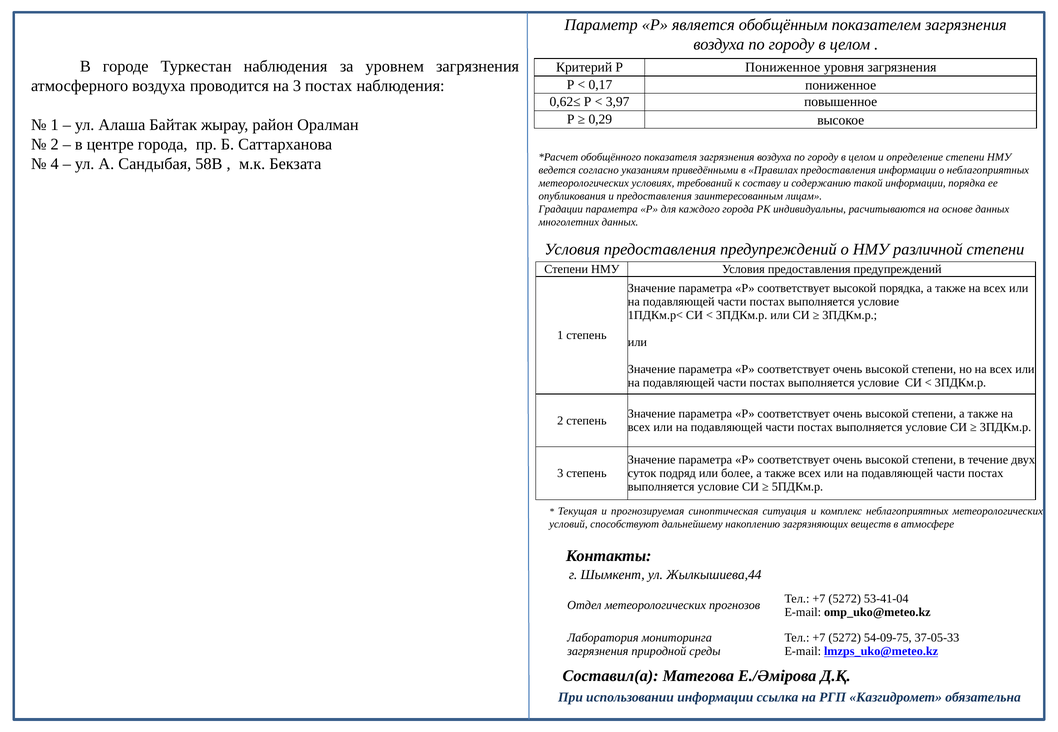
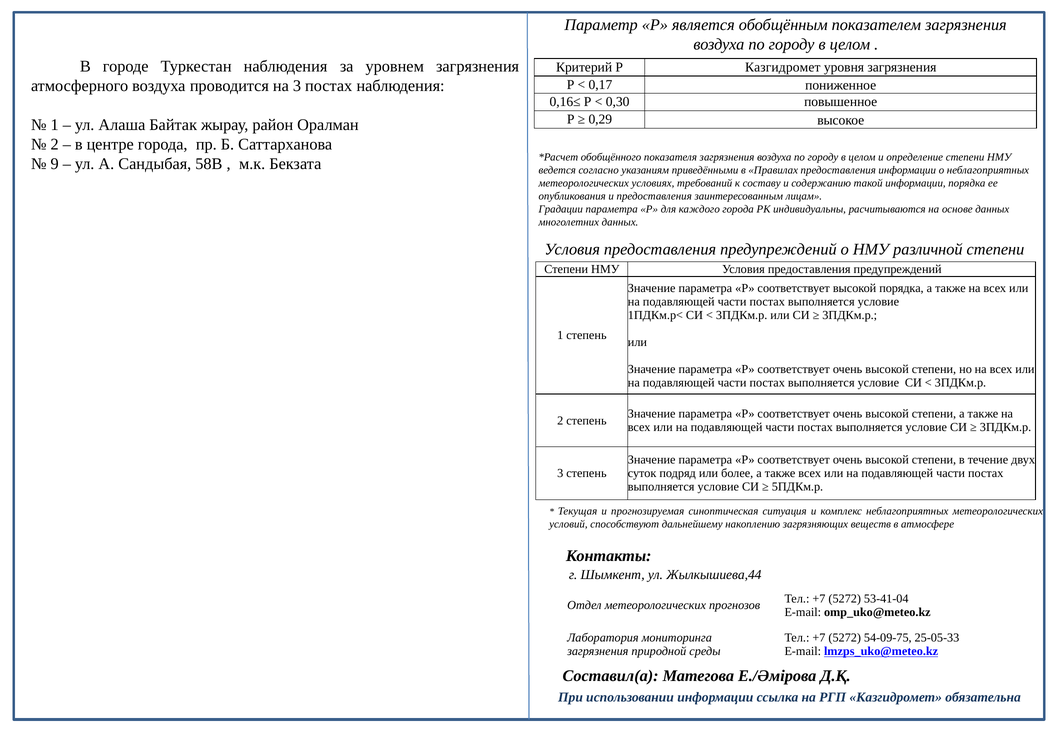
Р Пониженное: Пониженное -> Казгидромет
0,62≤: 0,62≤ -> 0,16≤
3,97: 3,97 -> 0,30
4: 4 -> 9
37-05-33: 37-05-33 -> 25-05-33
